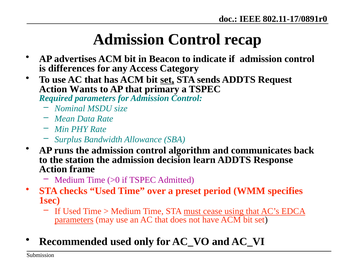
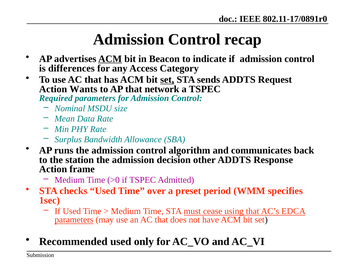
ACM at (110, 59) underline: none -> present
primary: primary -> network
learn: learn -> other
